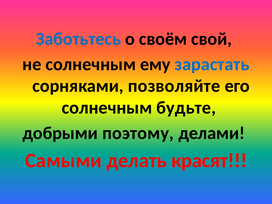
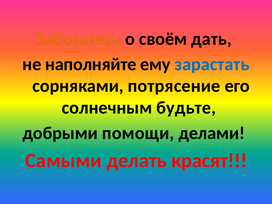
Заботьтесь colour: blue -> orange
свой: свой -> дать
не солнечным: солнечным -> наполняйте
позволяйте: позволяйте -> потрясение
поэтому: поэтому -> помощи
